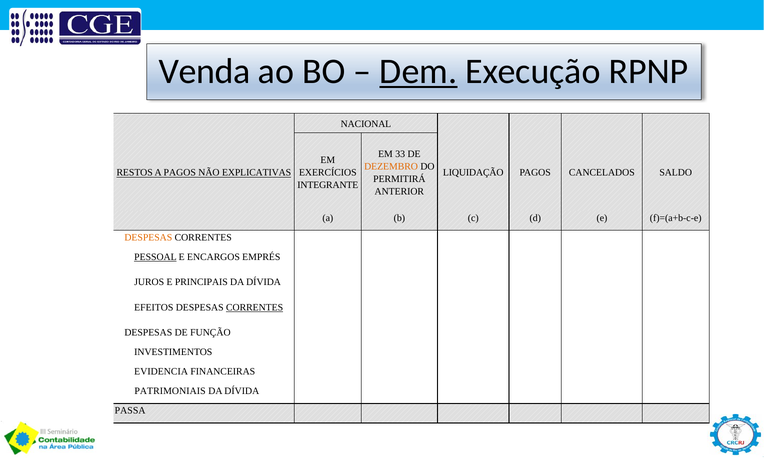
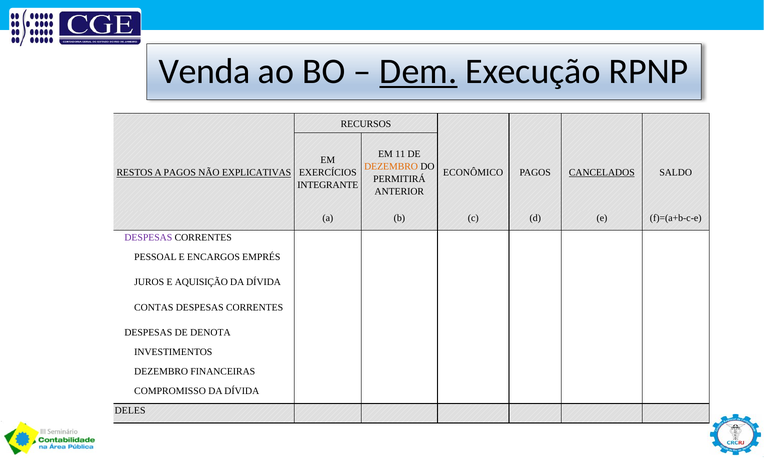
NACIONAL: NACIONAL -> RECURSOS
33: 33 -> 11
LIQUIDAÇÃO: LIQUIDAÇÃO -> ECONÔMICO
CANCELADOS underline: none -> present
DESPESAS at (148, 238) colour: orange -> purple
PESSOAL underline: present -> none
PRINCIPAIS: PRINCIPAIS -> AQUISIÇÃO
EFEITOS: EFEITOS -> CONTAS
CORRENTES at (255, 308) underline: present -> none
FUNÇÃO: FUNÇÃO -> DENOTA
EVIDENCIA at (161, 372): EVIDENCIA -> DEZEMBRO
PATRIMONIAIS: PATRIMONIAIS -> COMPROMISSO
PASSA: PASSA -> DELES
